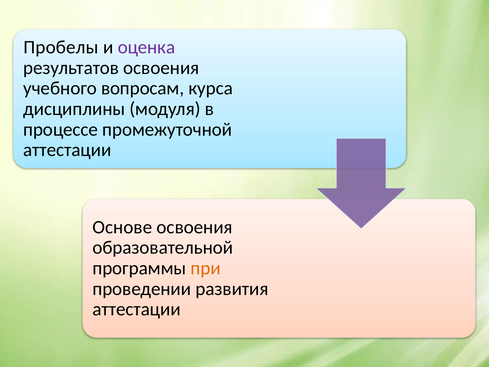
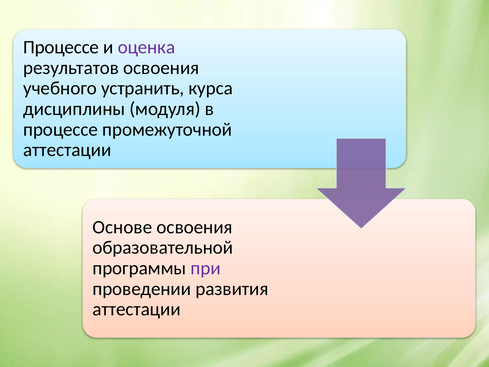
Пробелы at (61, 47): Пробелы -> Процессе
вопросам: вопросам -> устранить
при colour: orange -> purple
